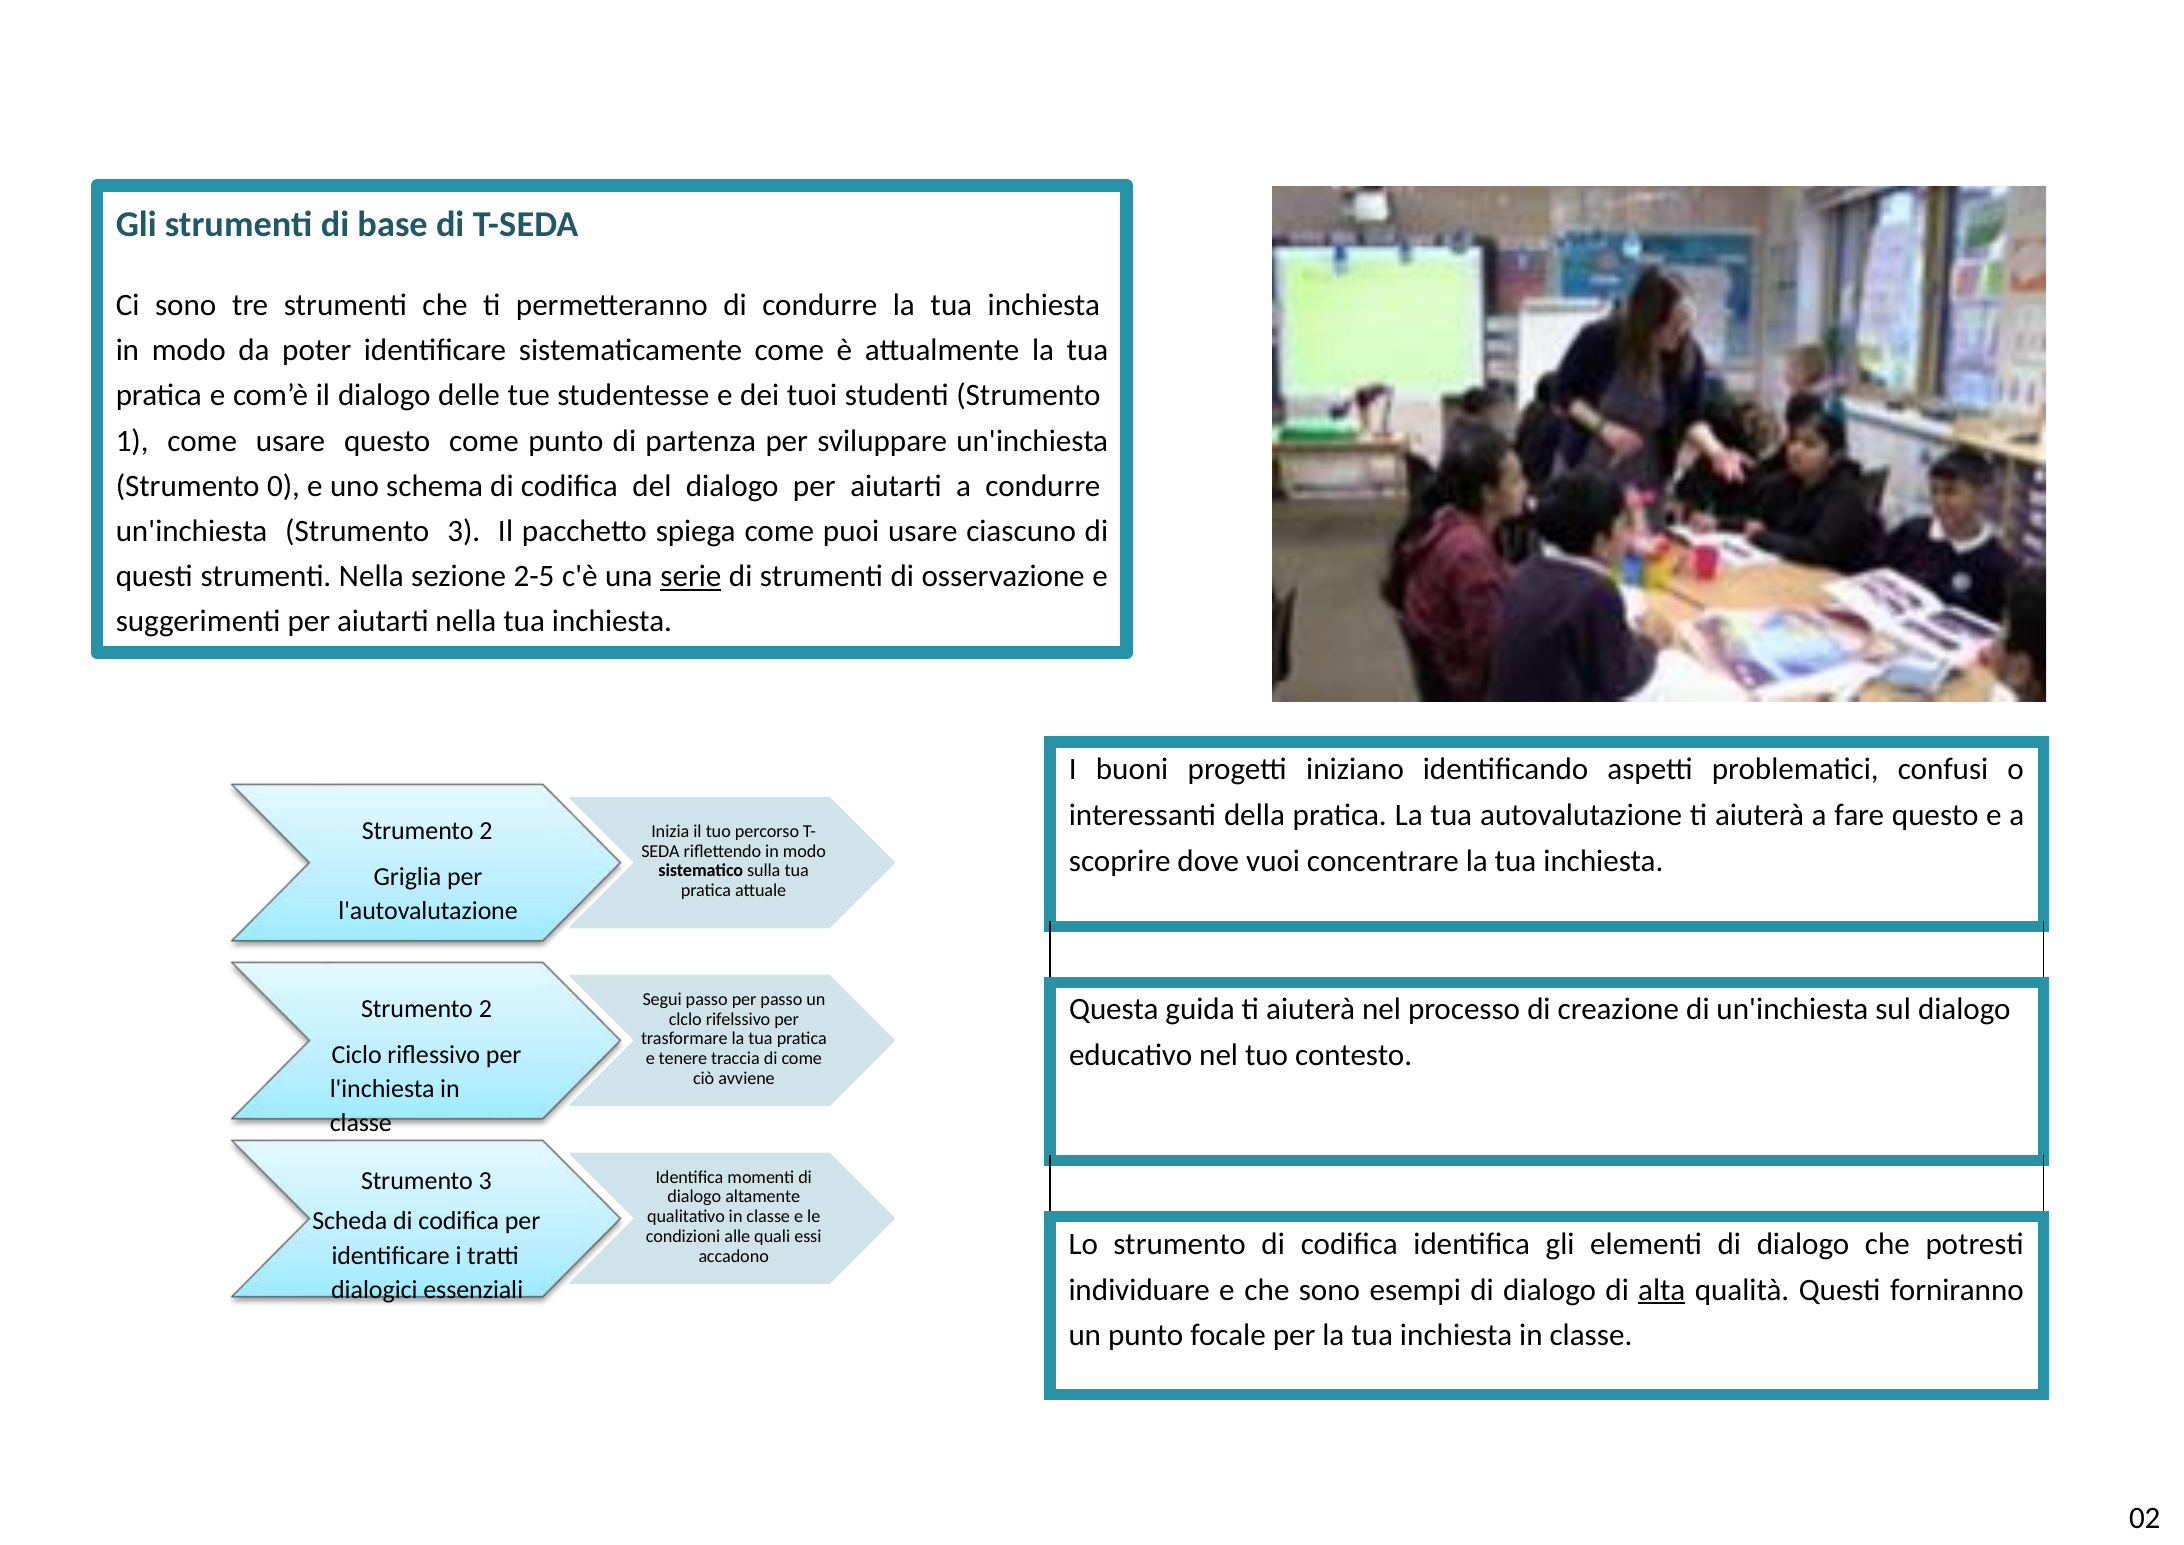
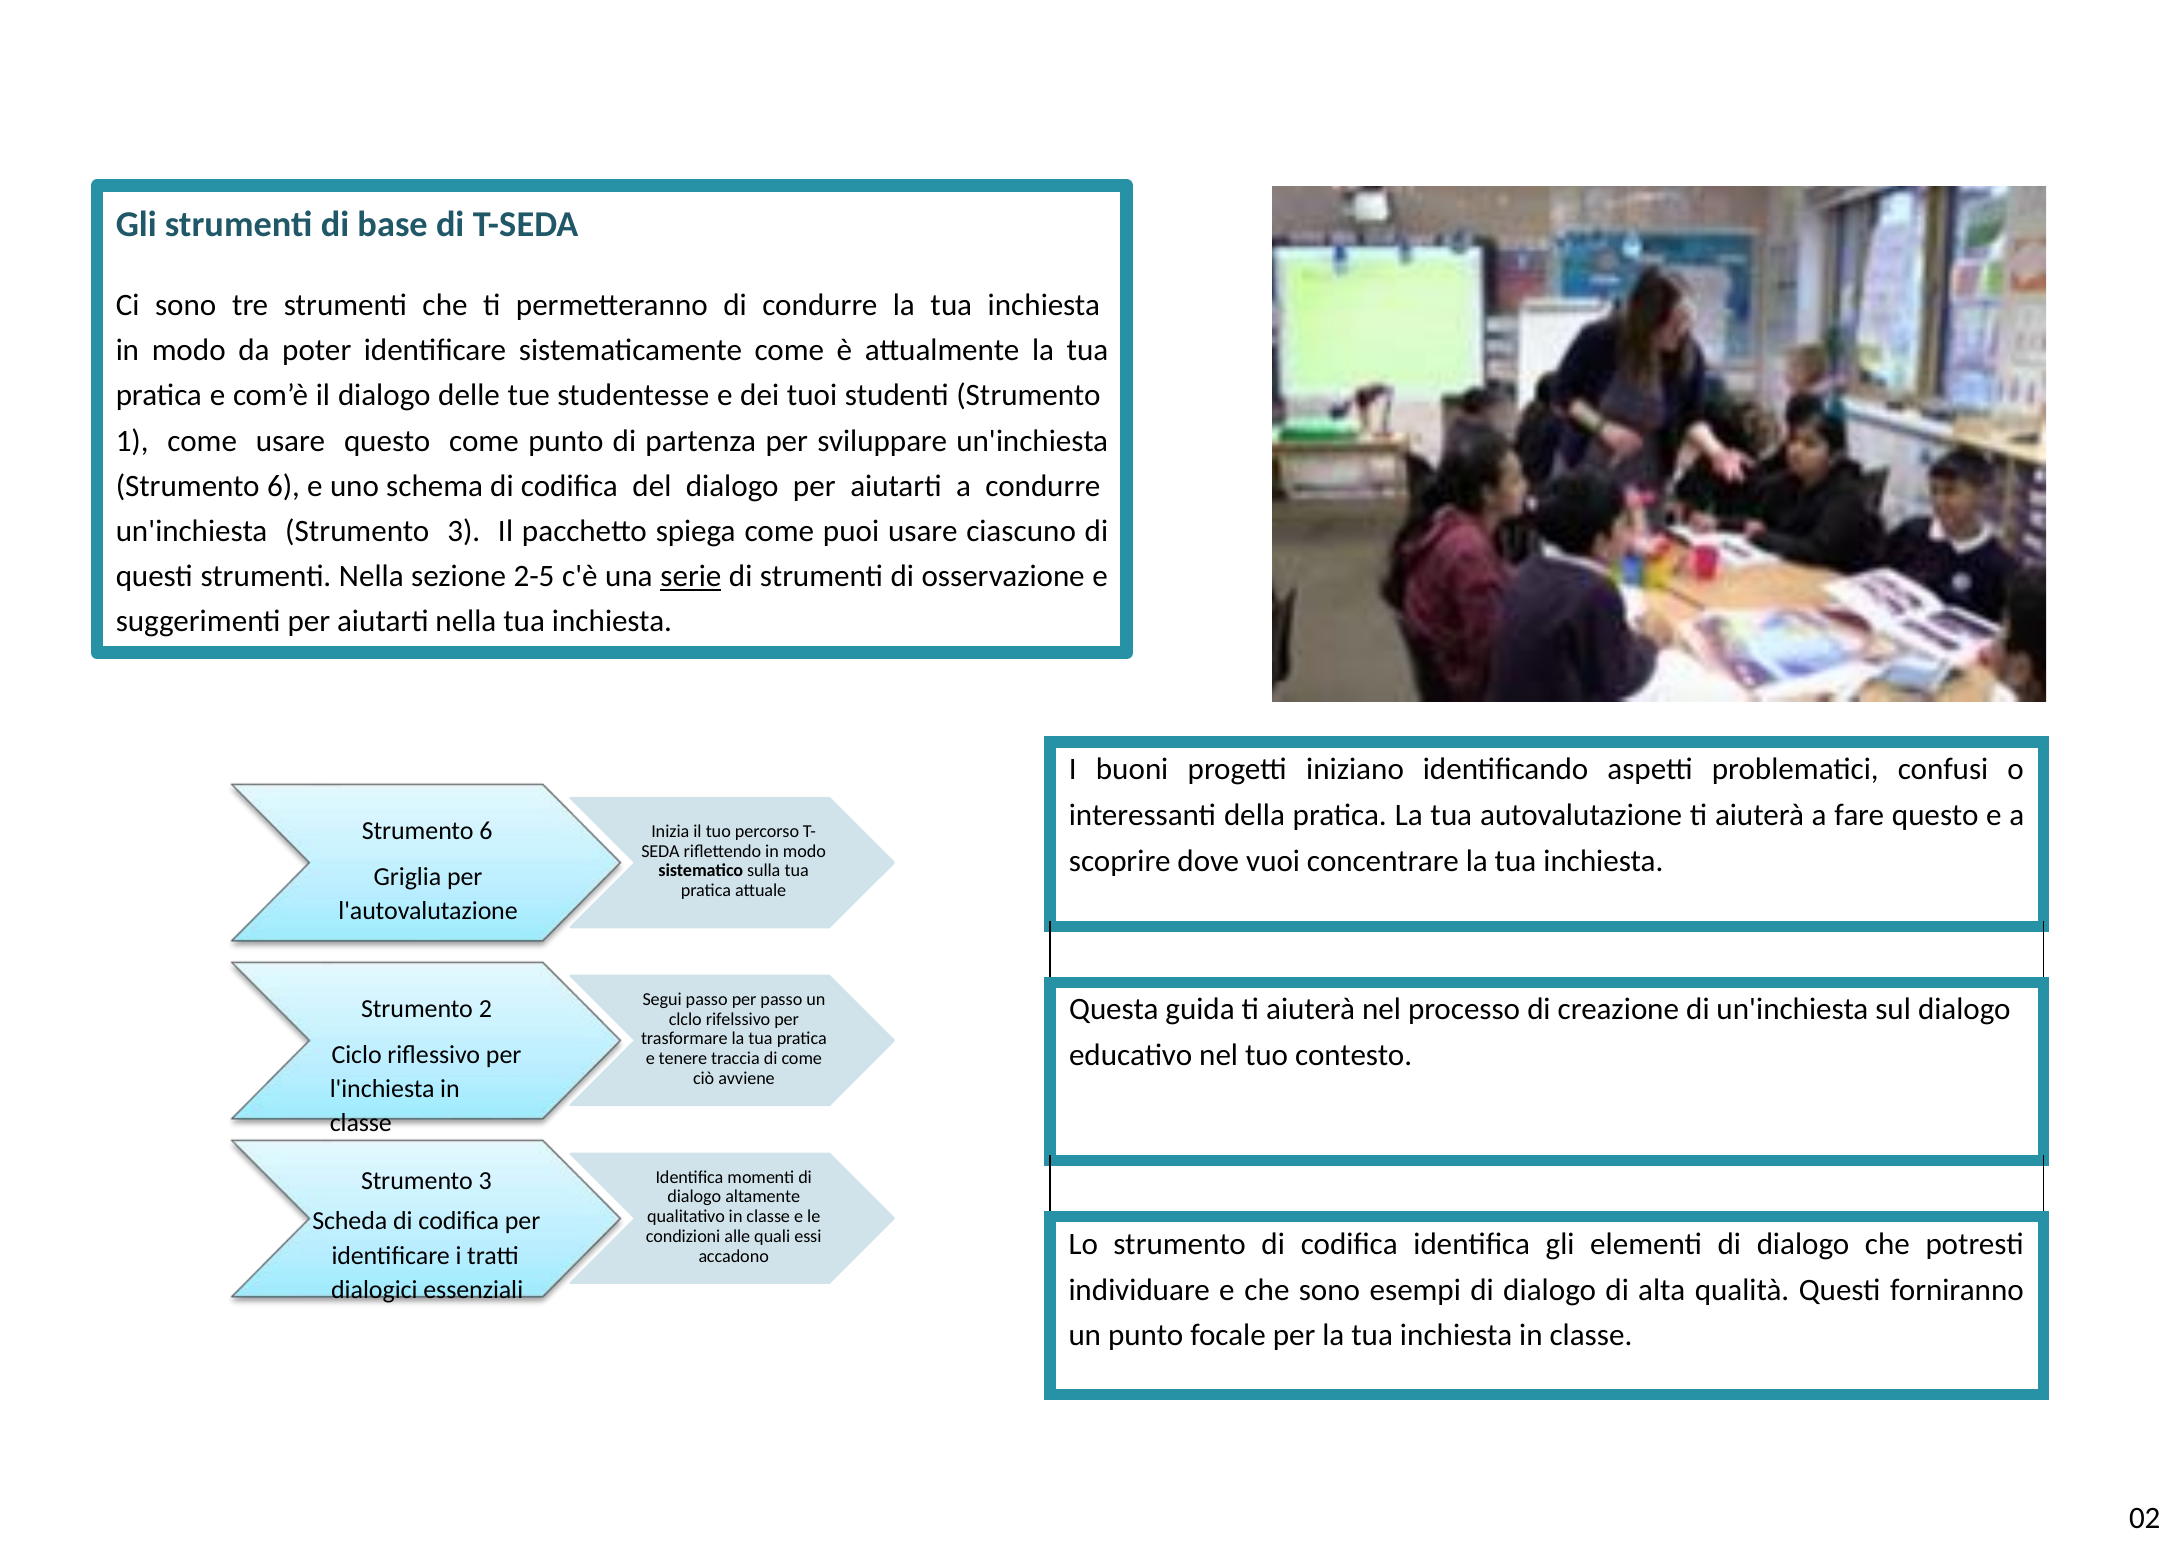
0 at (284, 486): 0 -> 6
2 at (486, 831): 2 -> 6
alta underline: present -> none
